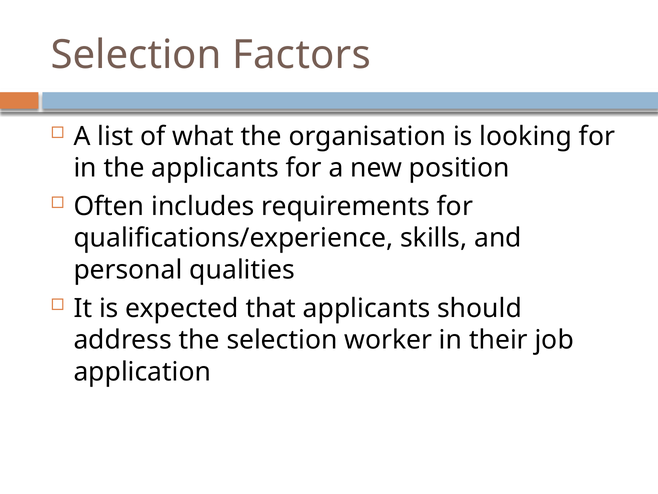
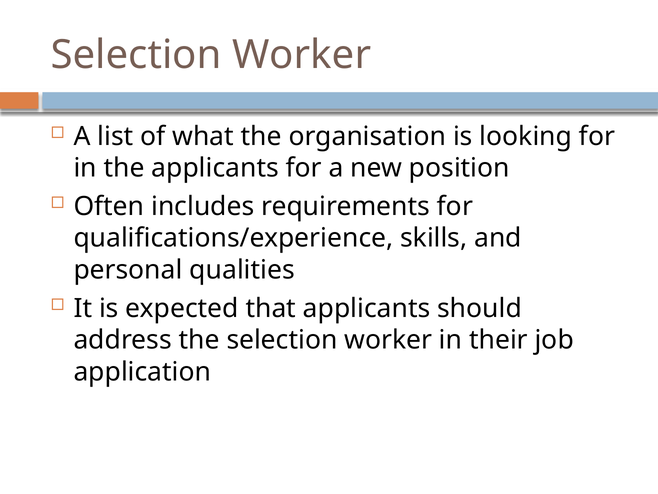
Factors at (301, 55): Factors -> Worker
